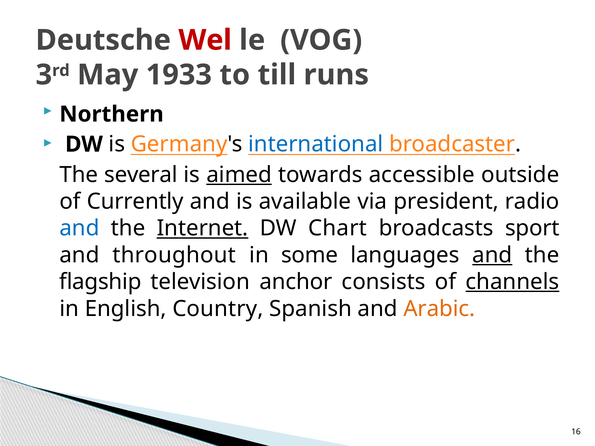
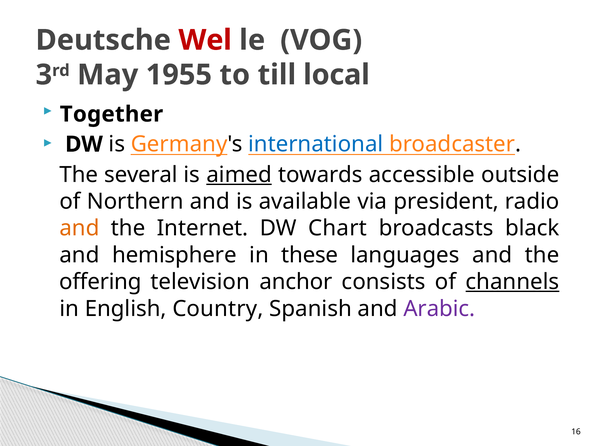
1933: 1933 -> 1955
runs: runs -> local
Northern: Northern -> Together
Currently: Currently -> Northern
and at (79, 228) colour: blue -> orange
Internet underline: present -> none
sport: sport -> black
throughout: throughout -> hemisphere
some: some -> these
and at (492, 255) underline: present -> none
flagship: flagship -> offering
Arabic colour: orange -> purple
